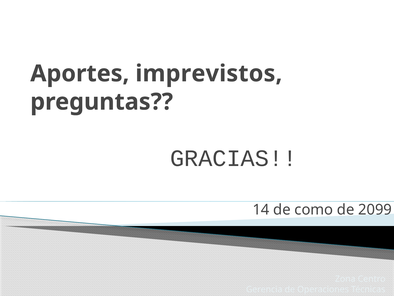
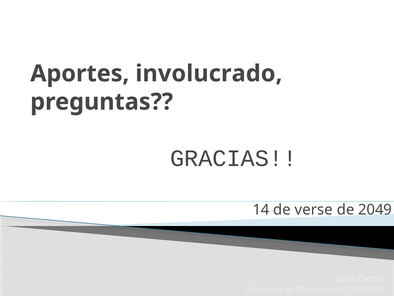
imprevistos: imprevistos -> involucrado
como: como -> verse
2099: 2099 -> 2049
